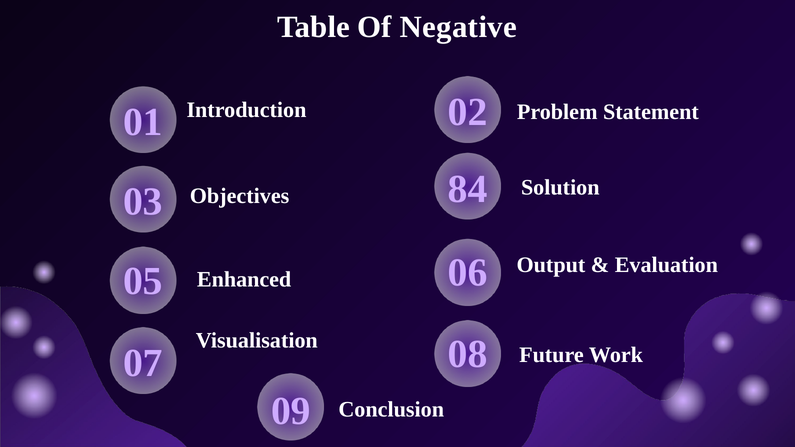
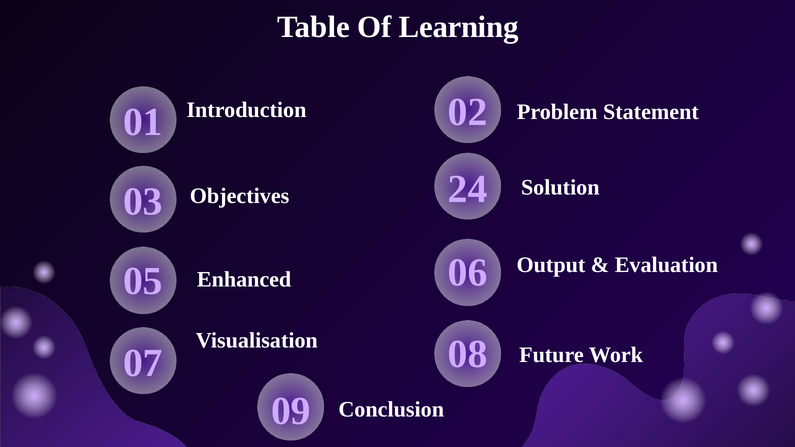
Negative: Negative -> Learning
84: 84 -> 24
